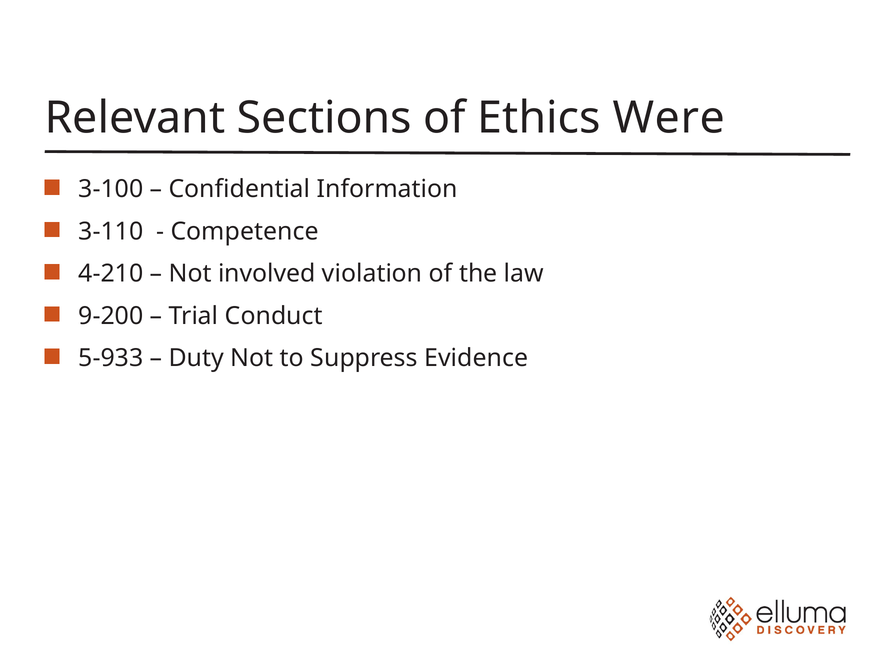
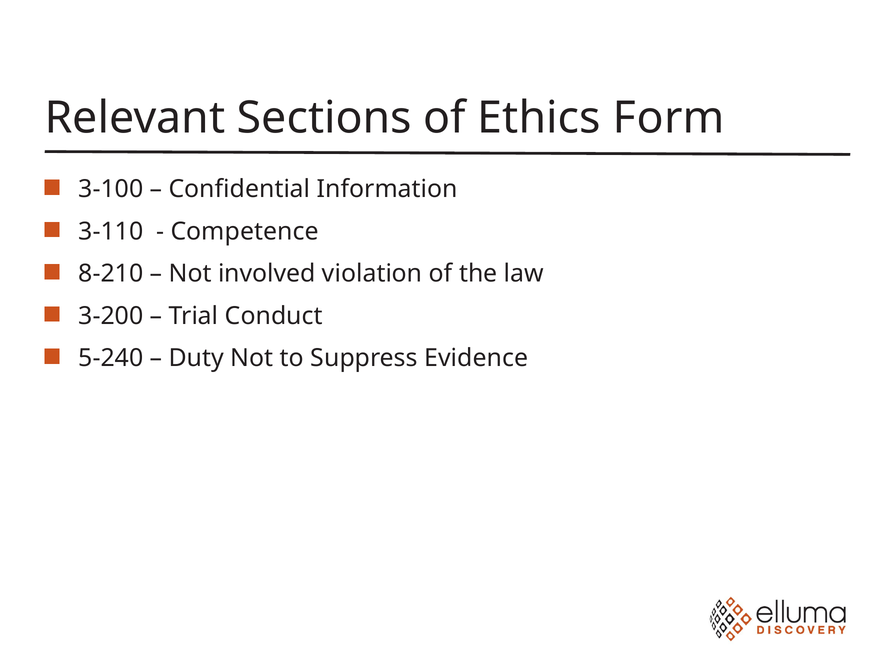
Were: Were -> Form
4-210: 4-210 -> 8-210
9-200: 9-200 -> 3-200
5-933: 5-933 -> 5-240
